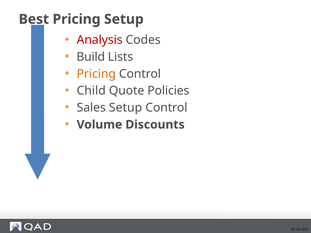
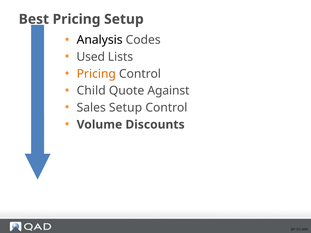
Analysis colour: red -> black
Build: Build -> Used
Policies: Policies -> Against
